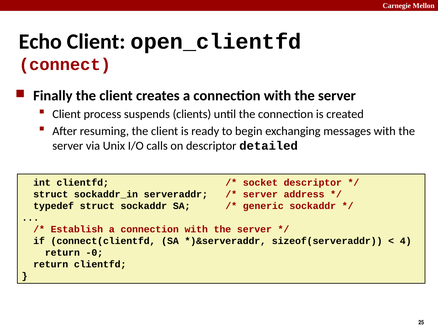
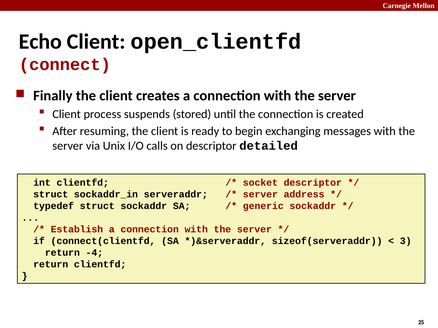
clients: clients -> stored
4: 4 -> 3
-0: -0 -> -4
